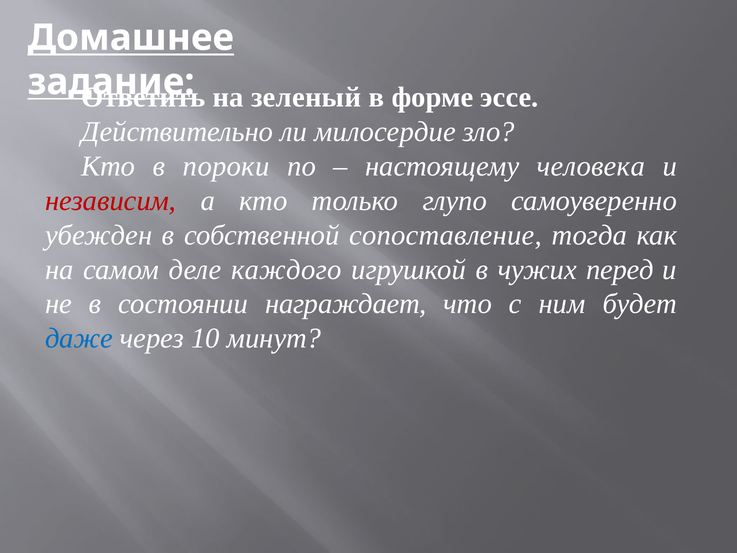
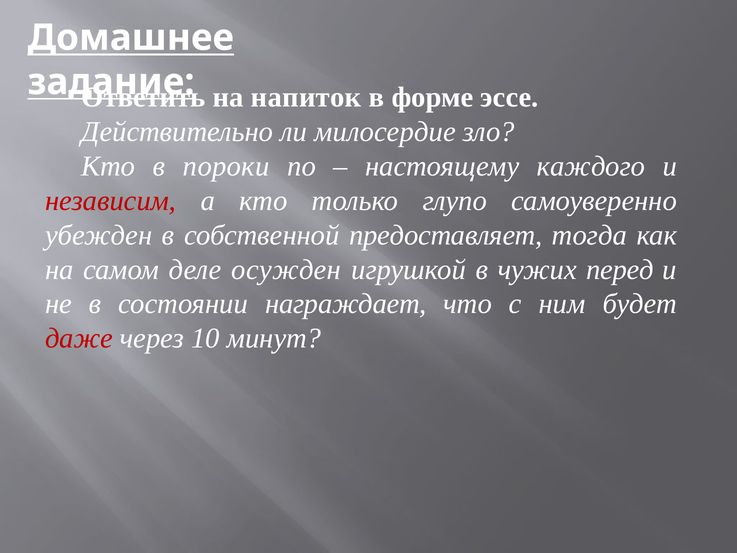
зеленый: зеленый -> напиток
человека: человека -> каждого
сопоставление: сопоставление -> предоставляет
каждого: каждого -> осужден
даже colour: blue -> red
